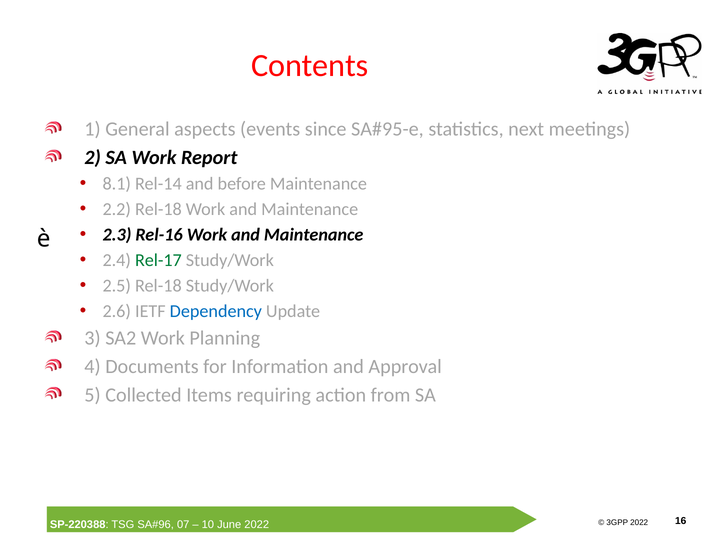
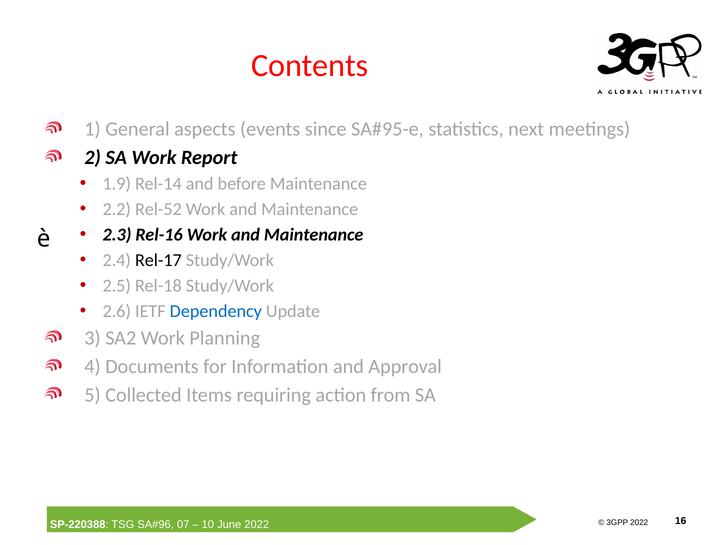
8.1: 8.1 -> 1.9
2.2 Rel-18: Rel-18 -> Rel-52
Rel-17 colour: green -> black
